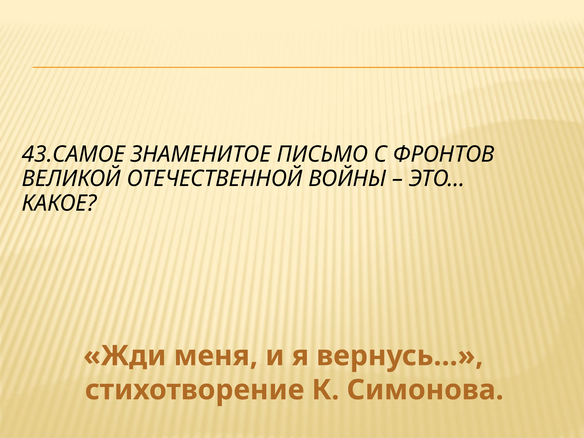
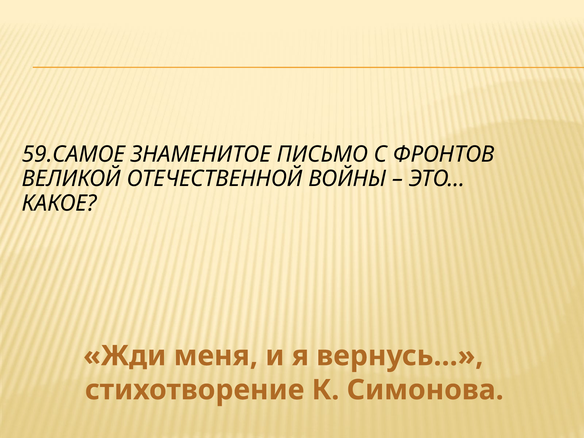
43.САМОЕ: 43.САМОЕ -> 59.САМОЕ
